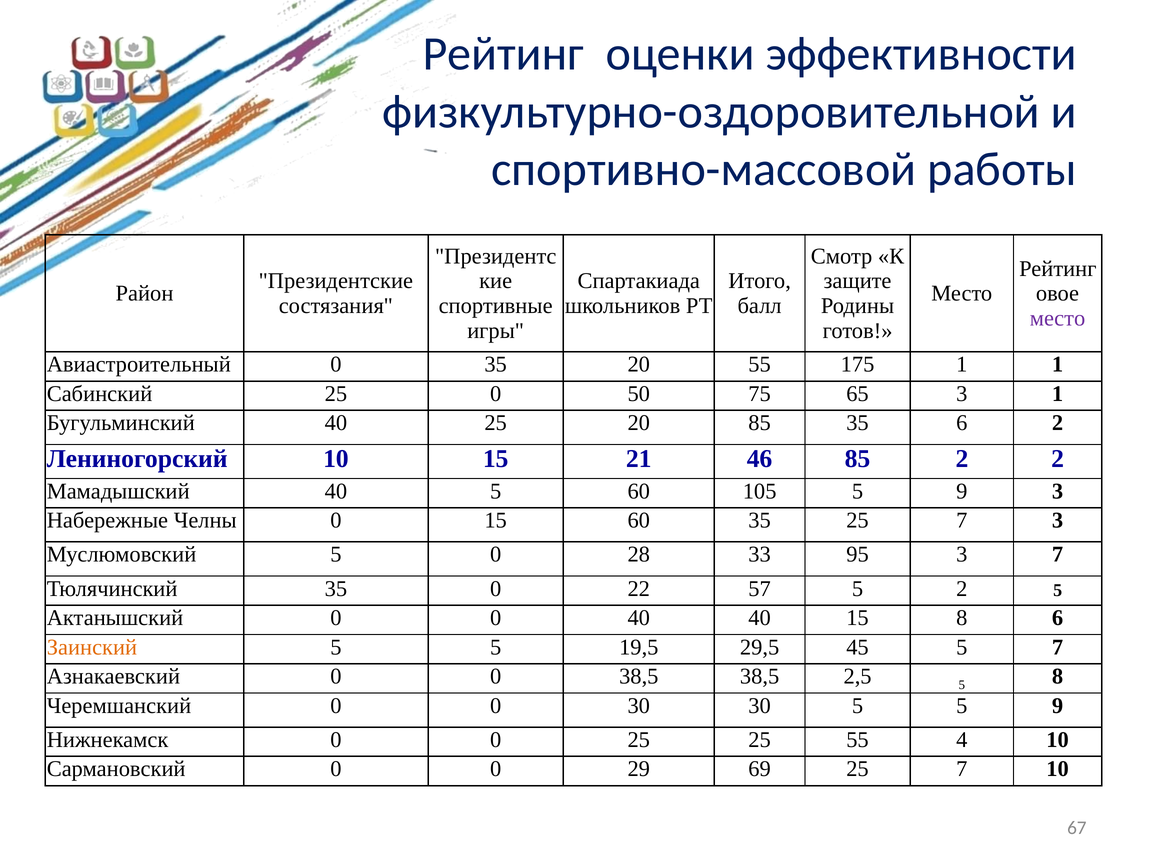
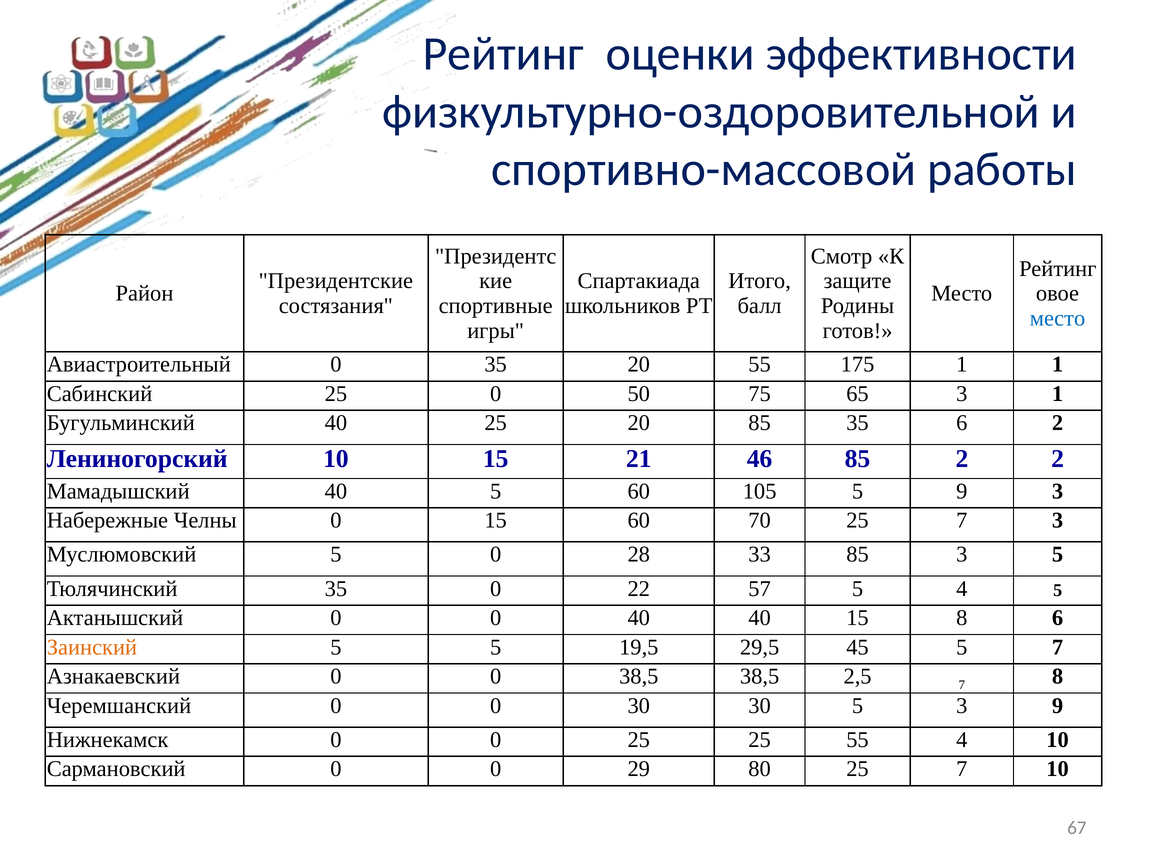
место at (1058, 318) colour: purple -> blue
60 35: 35 -> 70
33 95: 95 -> 85
3 7: 7 -> 5
5 2: 2 -> 4
2,5 5: 5 -> 7
30 5 5: 5 -> 3
69: 69 -> 80
